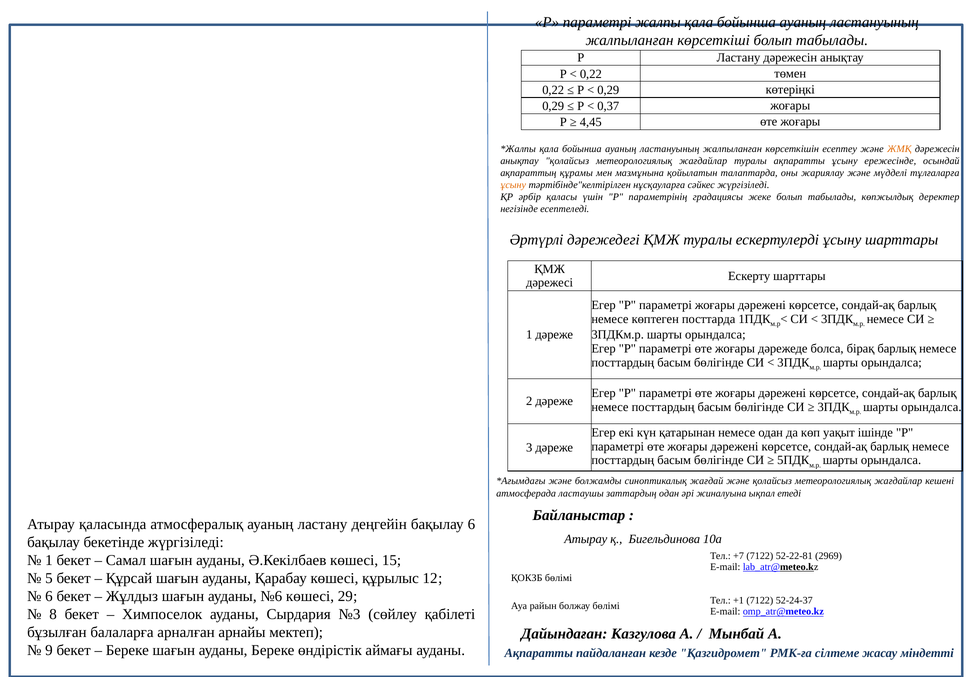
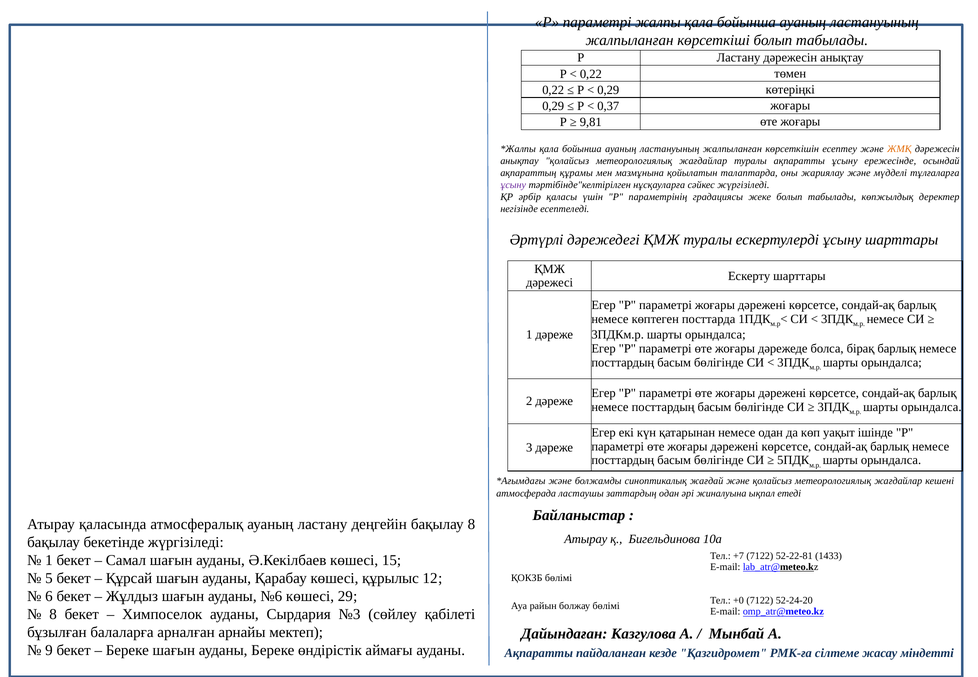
4,45: 4,45 -> 9,81
ұсыну at (513, 185) colour: orange -> purple
бақылау 6: 6 -> 8
2969: 2969 -> 1433
+1: +1 -> +0
52-24-37: 52-24-37 -> 52-24-20
